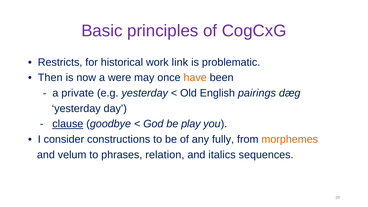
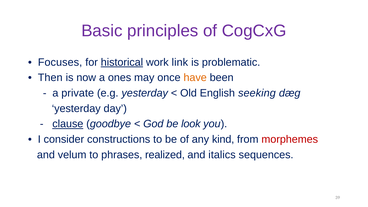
Restricts: Restricts -> Focuses
historical underline: none -> present
were: were -> ones
pairings: pairings -> seeking
play: play -> look
fully: fully -> kind
morphemes colour: orange -> red
relation: relation -> realized
